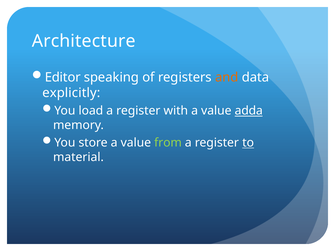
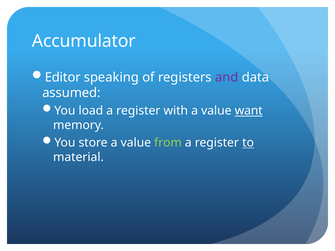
Architecture: Architecture -> Accumulator
and colour: orange -> purple
explicitly: explicitly -> assumed
adda: adda -> want
